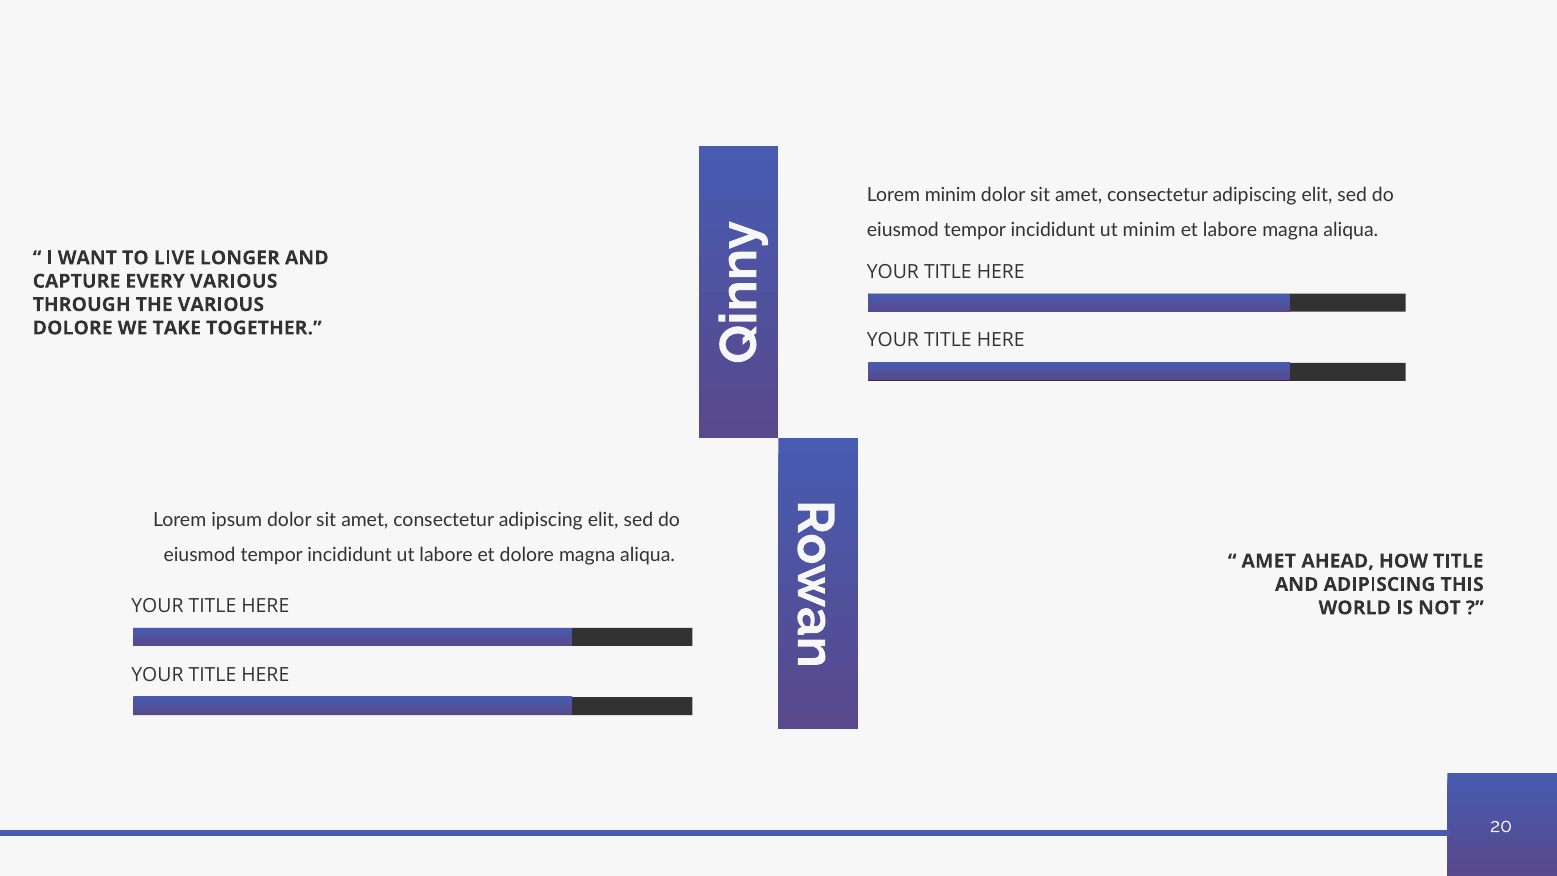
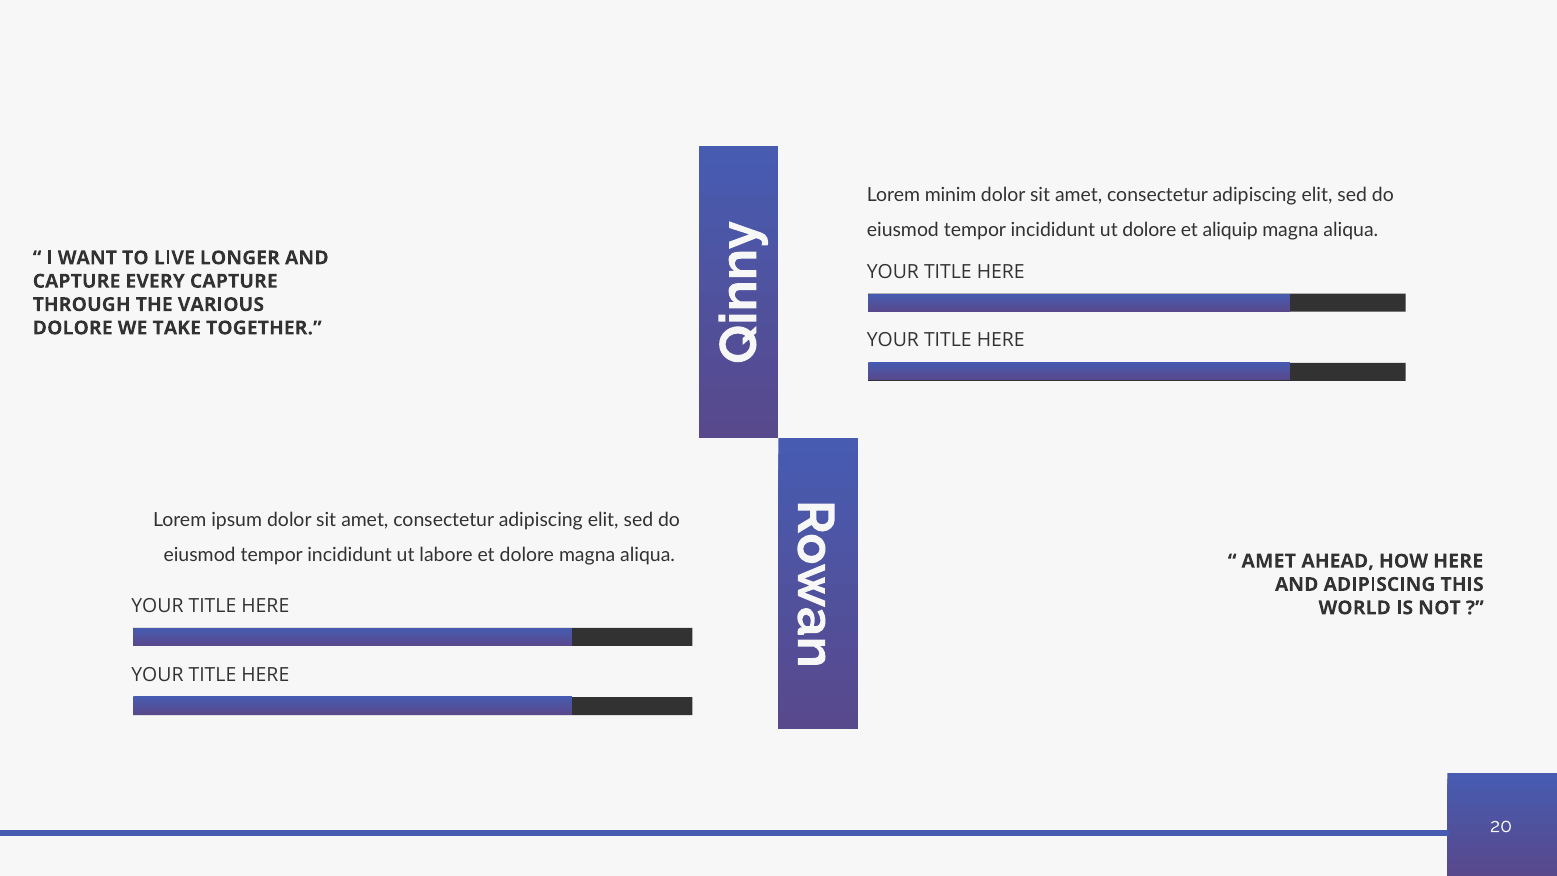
ut minim: minim -> dolore
et labore: labore -> aliquip
EVERY VARIOUS: VARIOUS -> CAPTURE
HOW TITLE: TITLE -> HERE
